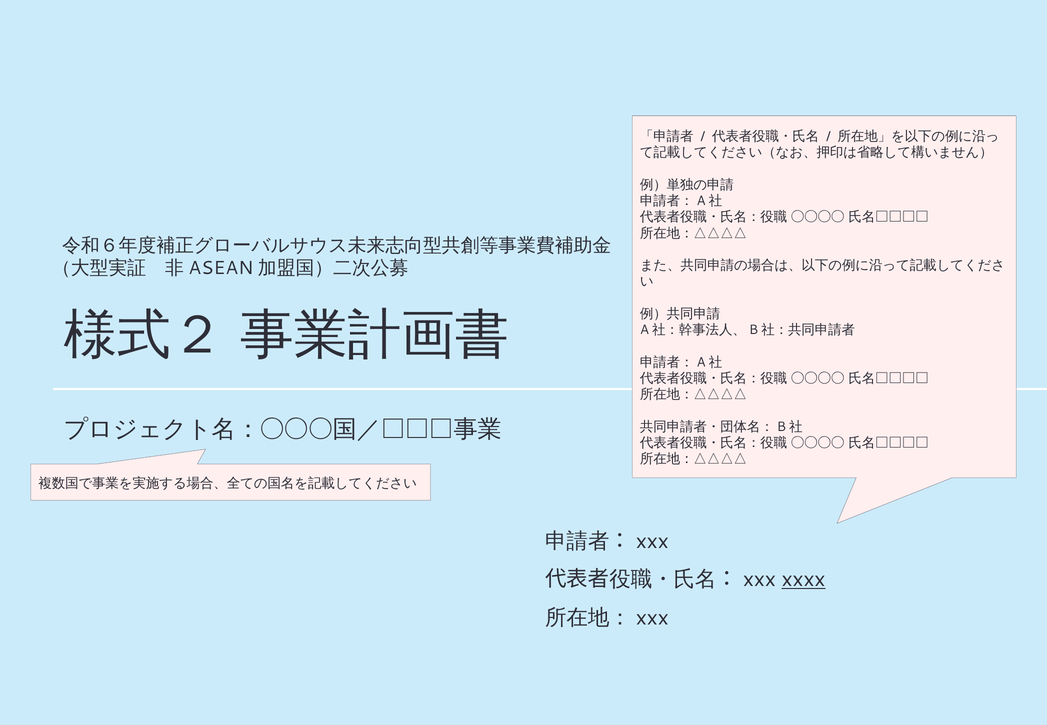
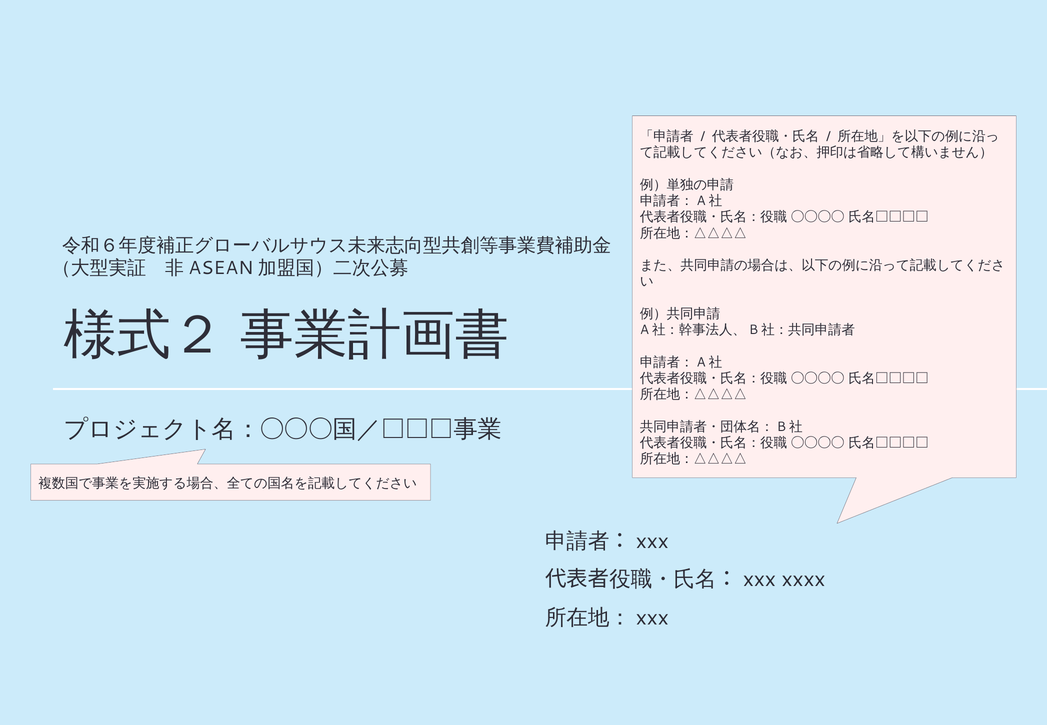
xxxx underline: present -> none
